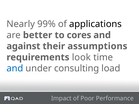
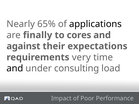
99%: 99% -> 65%
better: better -> finally
assumptions: assumptions -> expectations
look: look -> very
and at (15, 69) colour: blue -> black
